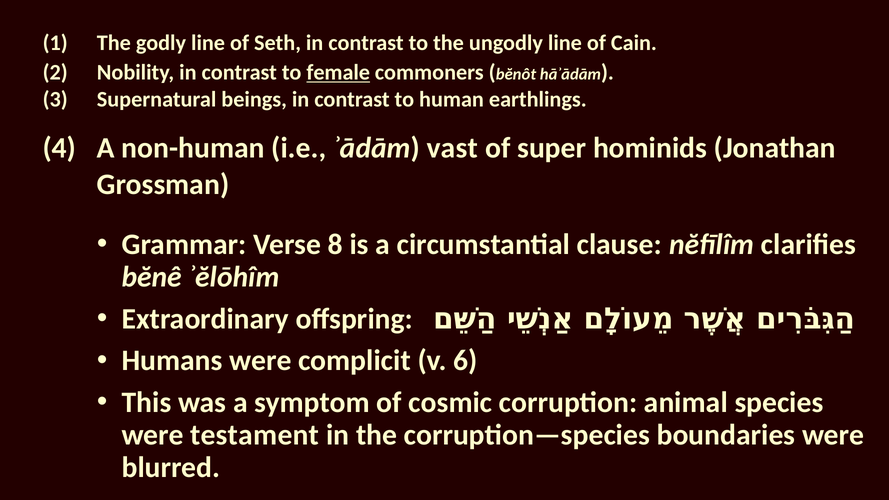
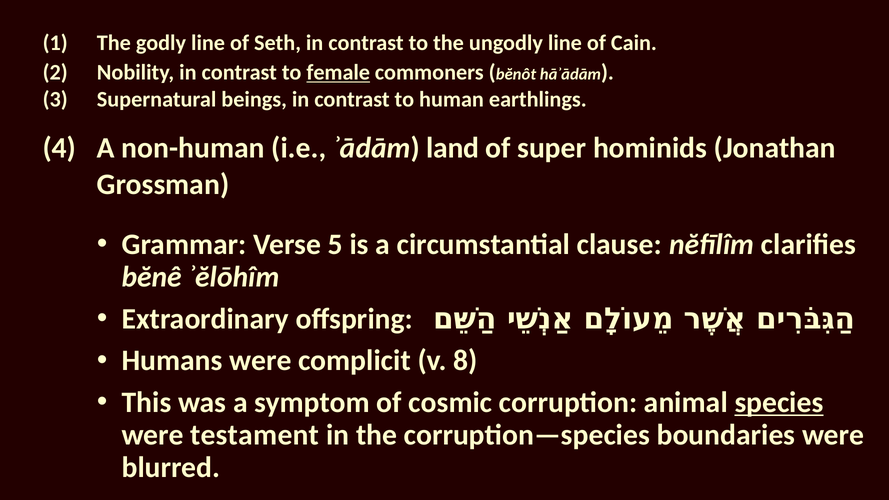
vast: vast -> land
8: 8 -> 5
6: 6 -> 8
species underline: none -> present
